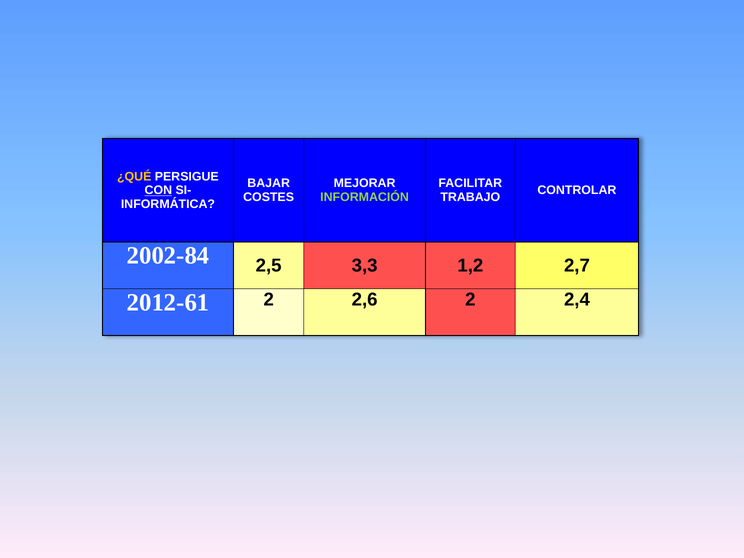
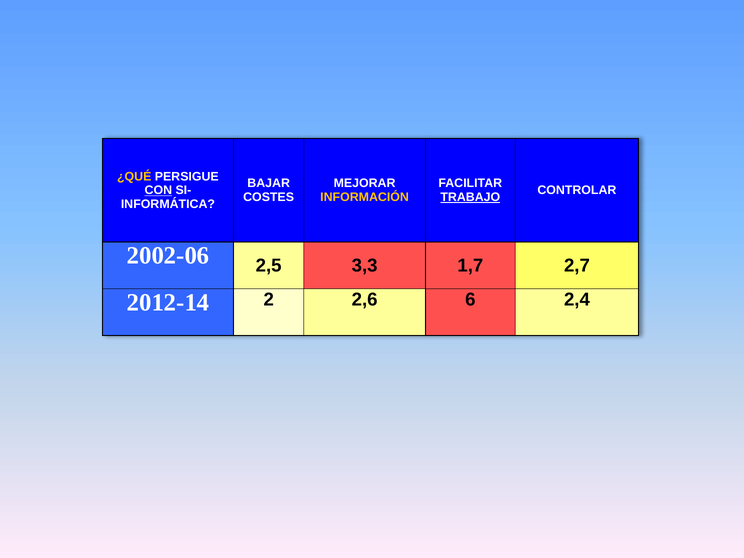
INFORMACIÓN colour: light green -> yellow
TRABAJO underline: none -> present
2002-84: 2002-84 -> 2002-06
1,2: 1,2 -> 1,7
2012-61: 2012-61 -> 2012-14
2,6 2: 2 -> 6
